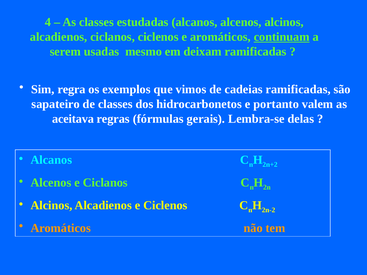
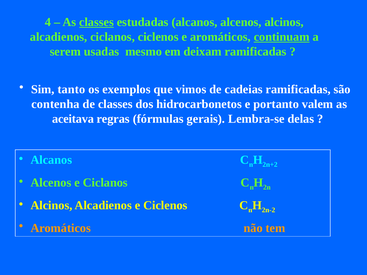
classes at (96, 22) underline: none -> present
regra: regra -> tanto
sapateiro: sapateiro -> contenha
